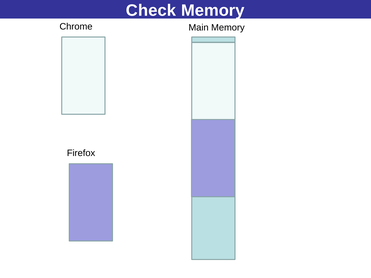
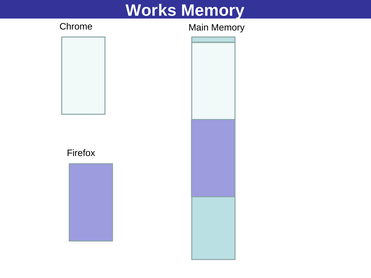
Check: Check -> Works
